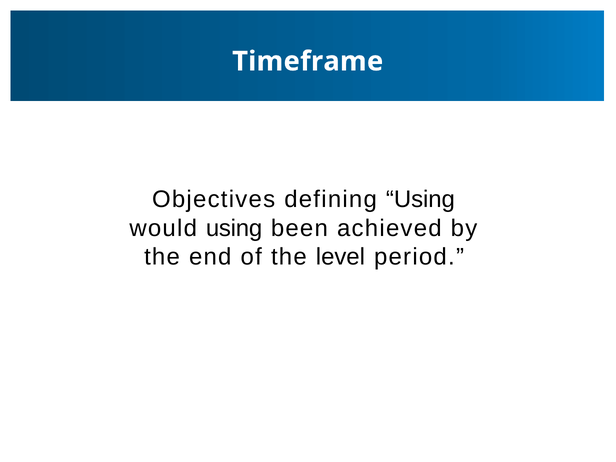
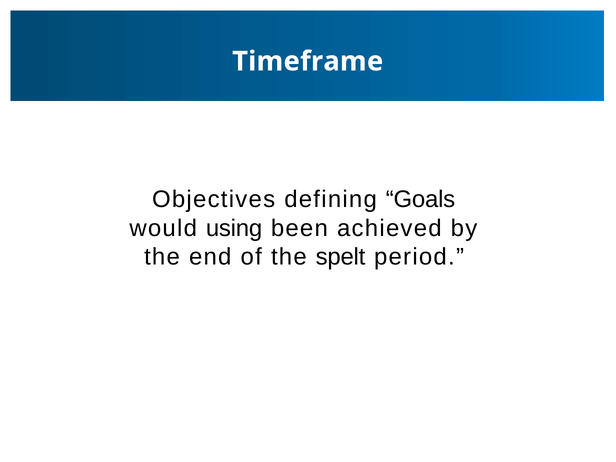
defining Using: Using -> Goals
level: level -> spelt
